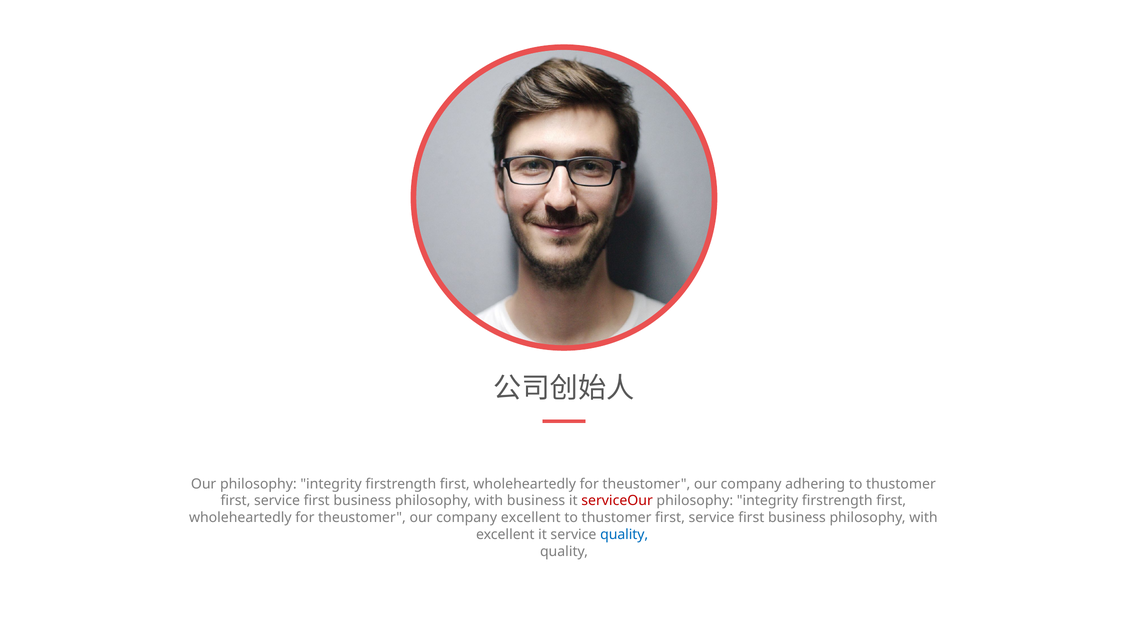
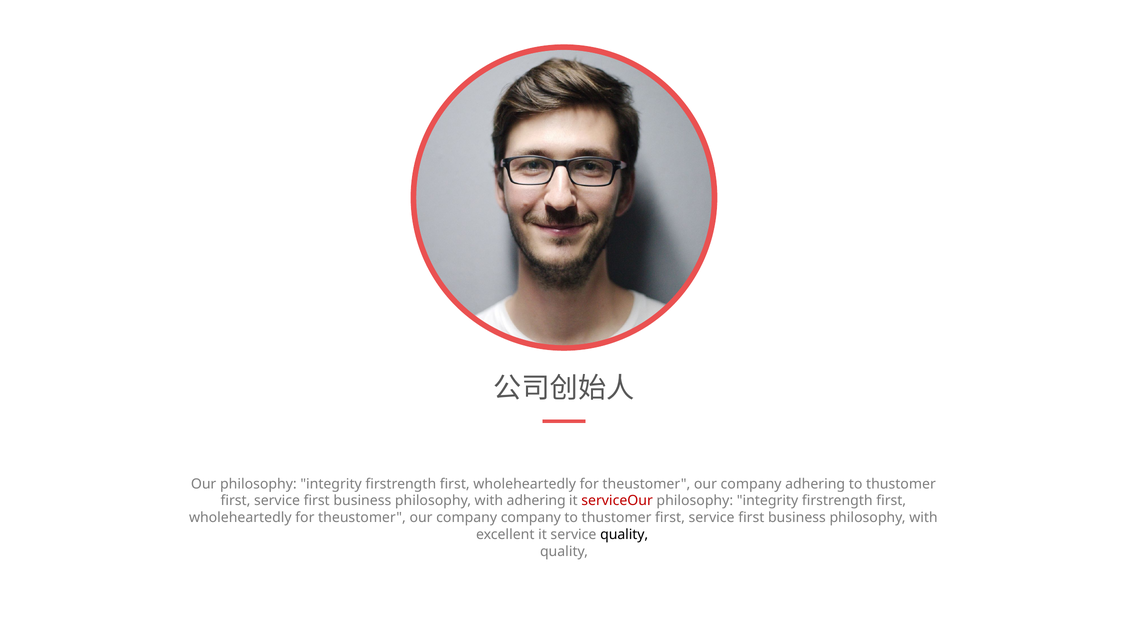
with business: business -> adhering
company excellent: excellent -> company
quality at (624, 535) colour: blue -> black
